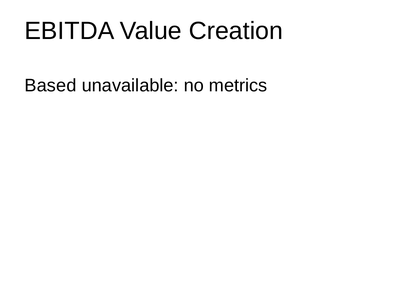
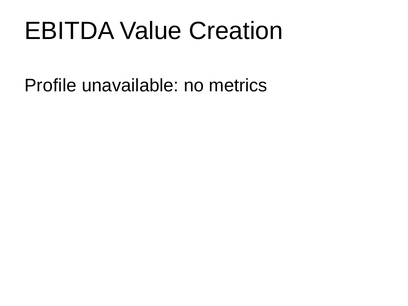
Based: Based -> Profile
